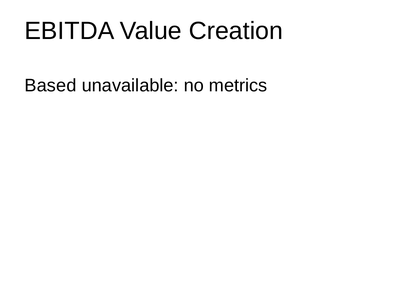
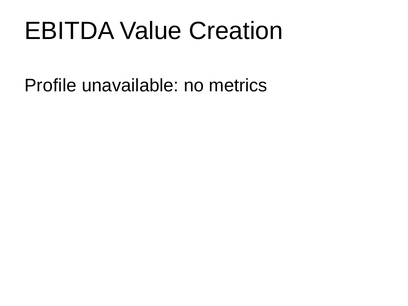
Based: Based -> Profile
